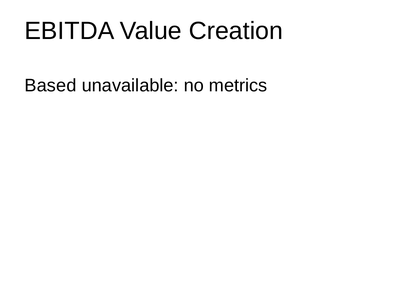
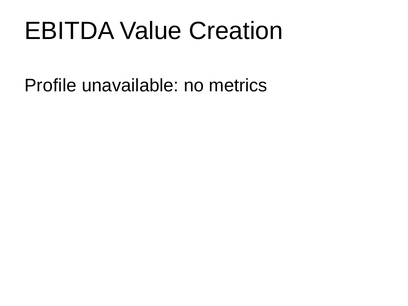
Based: Based -> Profile
